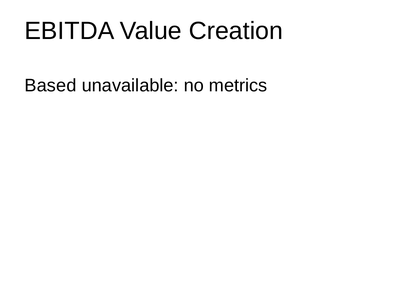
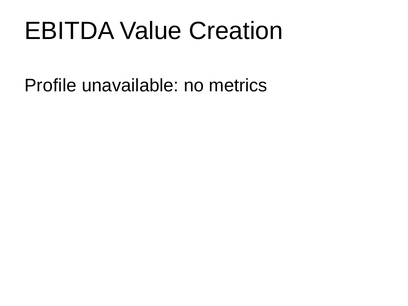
Based: Based -> Profile
